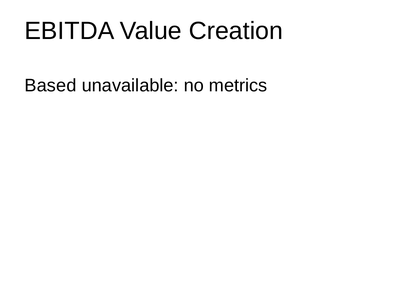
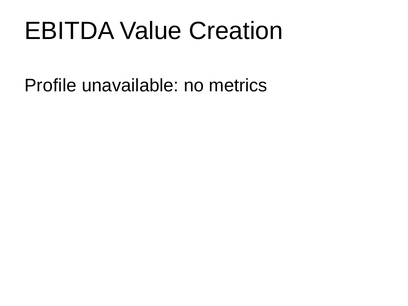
Based: Based -> Profile
